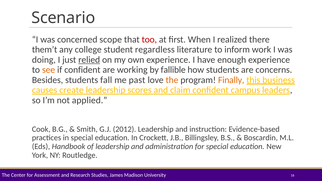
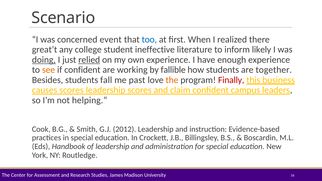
scope: scope -> event
too colour: red -> blue
them’t: them’t -> great’t
regardless: regardless -> ineffective
work: work -> likely
doing underline: none -> present
concerns: concerns -> together
Finally colour: orange -> red
causes create: create -> scores
applied: applied -> helping
